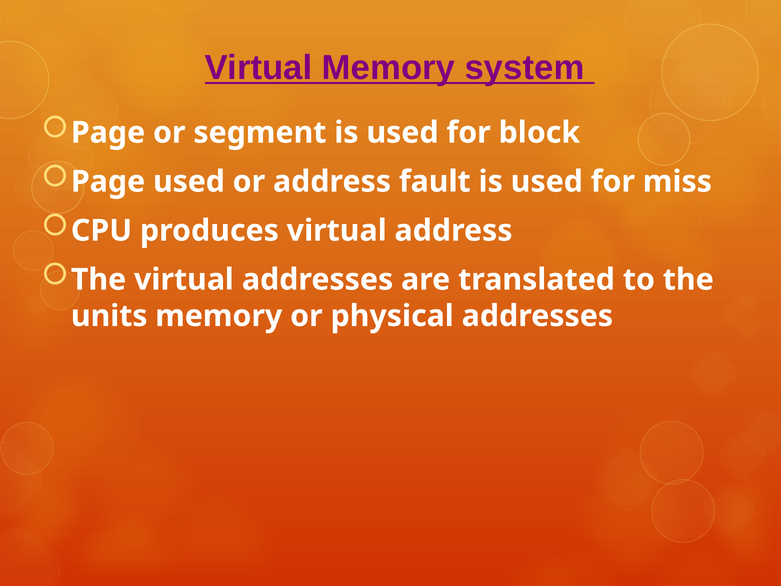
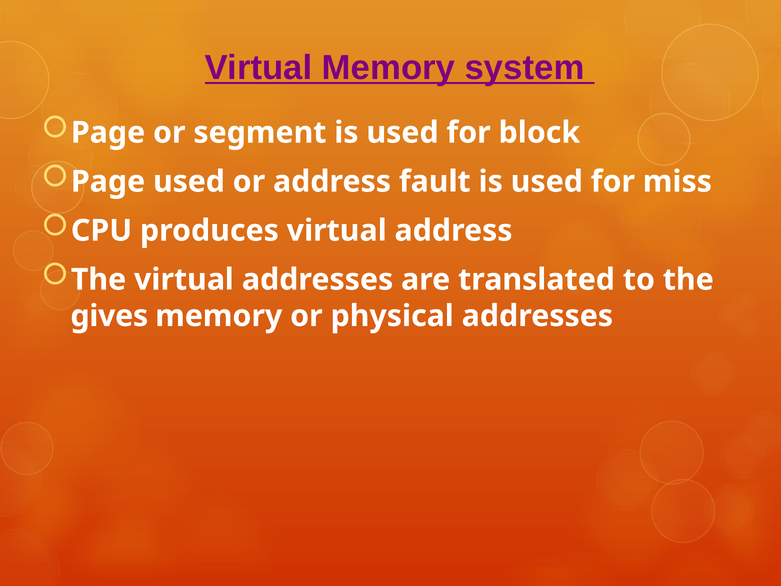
units: units -> gives
